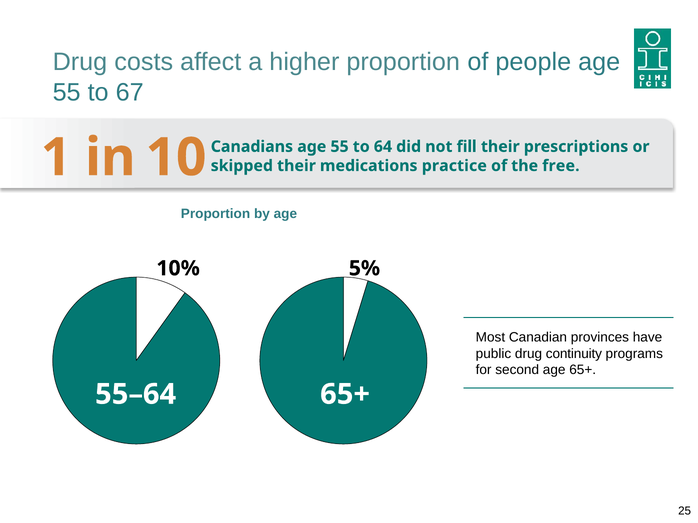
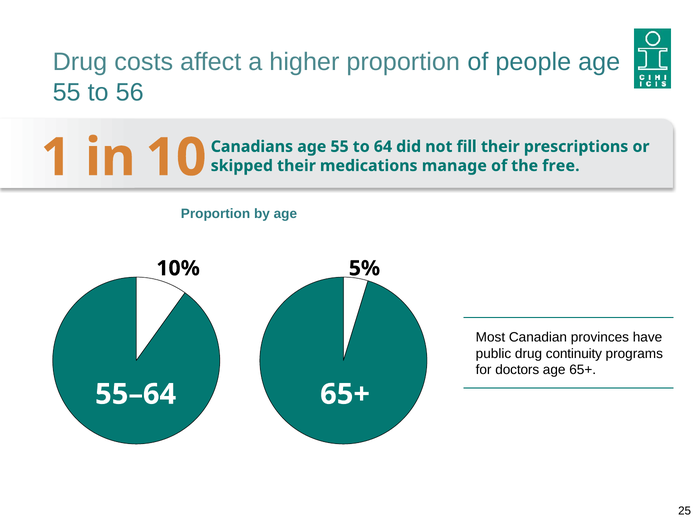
67: 67 -> 56
practice: practice -> manage
second: second -> doctors
